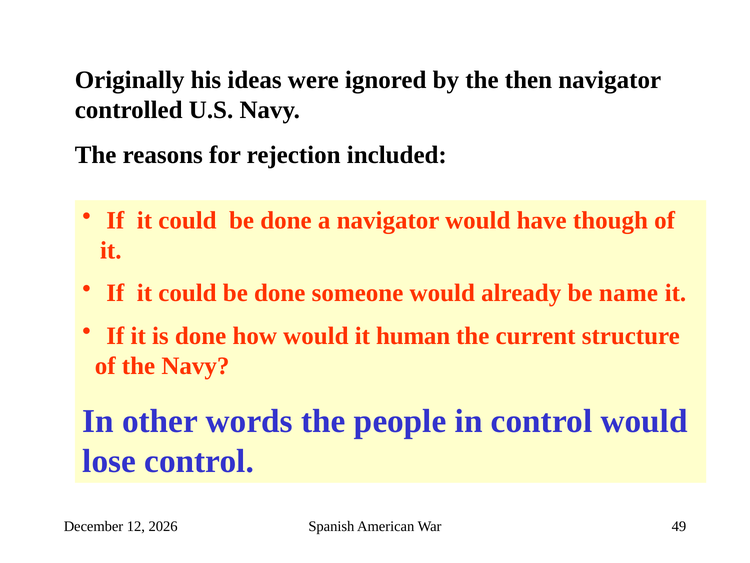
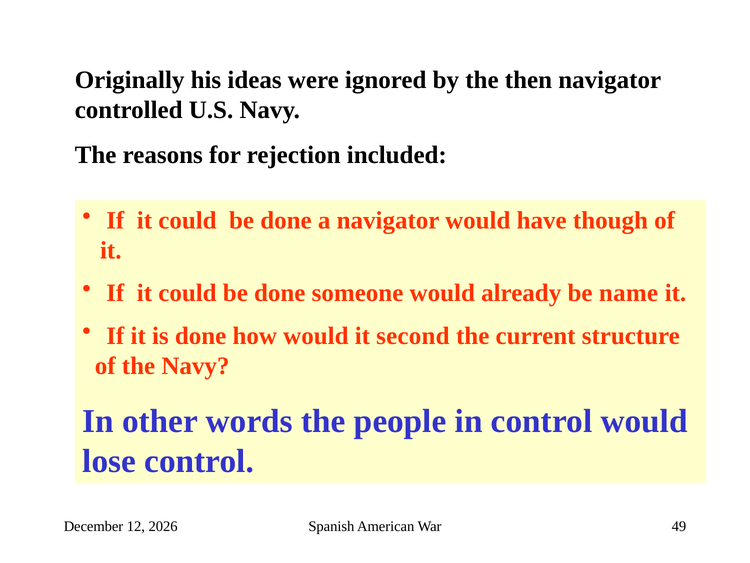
human: human -> second
